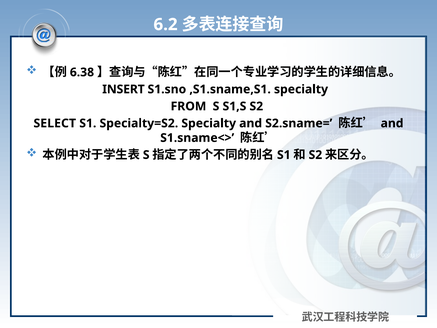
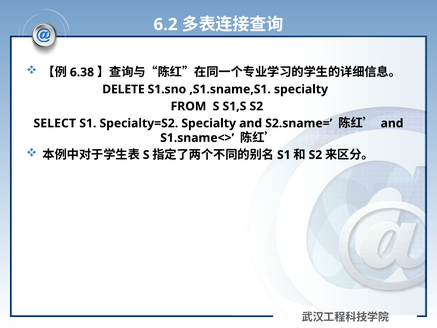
INSERT: INSERT -> DELETE
